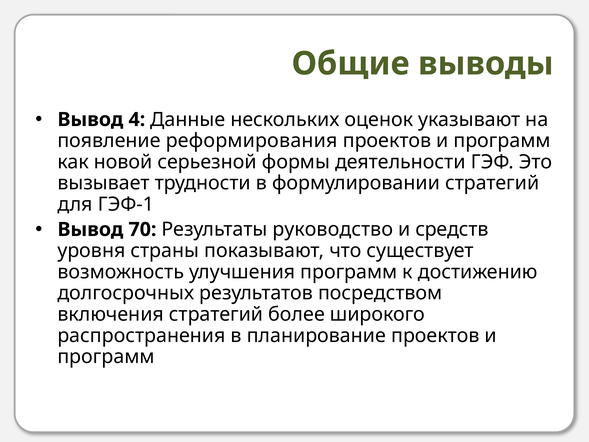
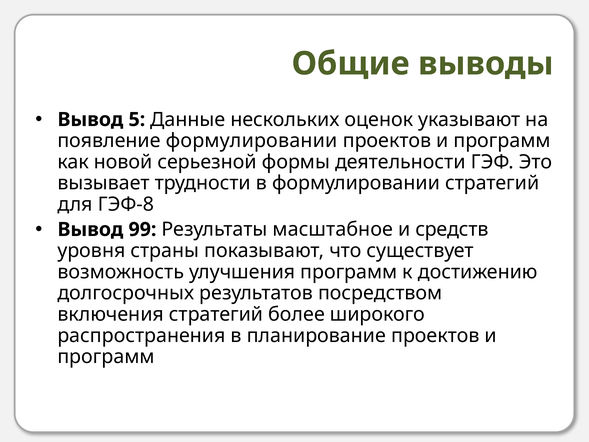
4: 4 -> 5
появление реформирования: реформирования -> формулировании
ГЭФ-1: ГЭФ-1 -> ГЭФ-8
70: 70 -> 99
руководство: руководство -> масштабное
